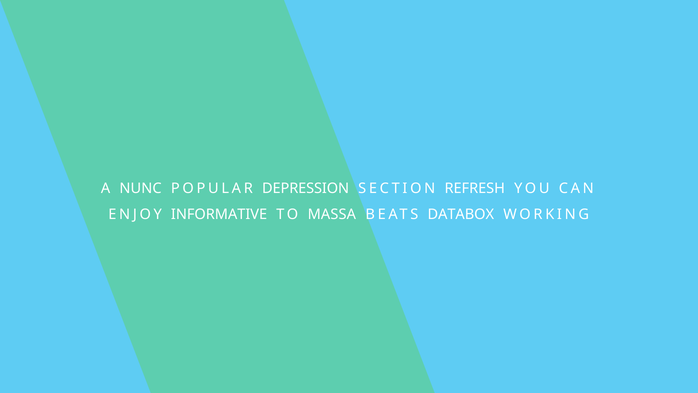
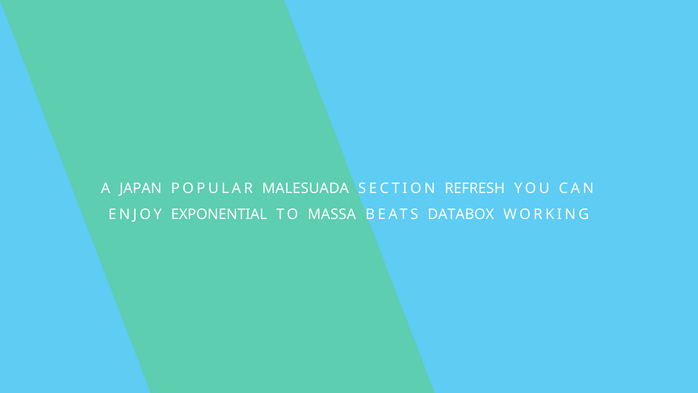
NUNC: NUNC -> JAPAN
DEPRESSION: DEPRESSION -> MALESUADA
INFORMATIVE: INFORMATIVE -> EXPONENTIAL
